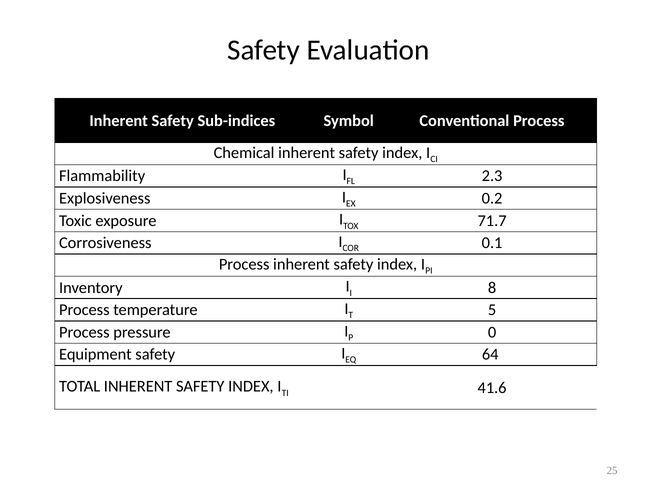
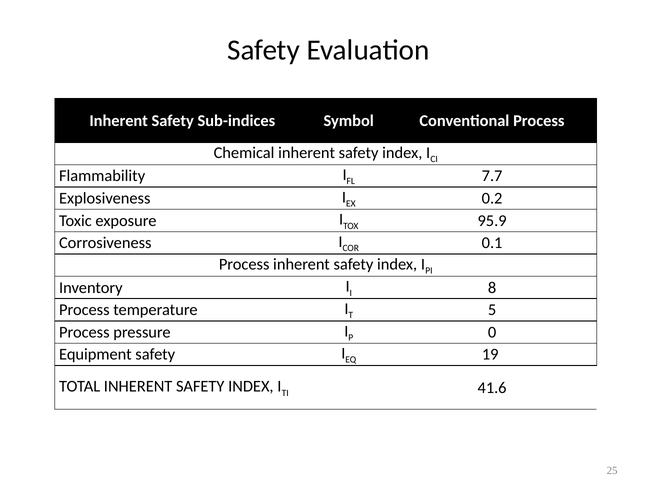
2.3: 2.3 -> 7.7
71.7: 71.7 -> 95.9
64: 64 -> 19
